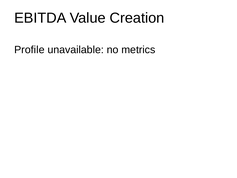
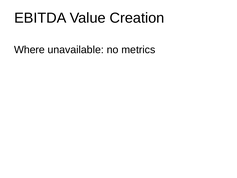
Profile: Profile -> Where
